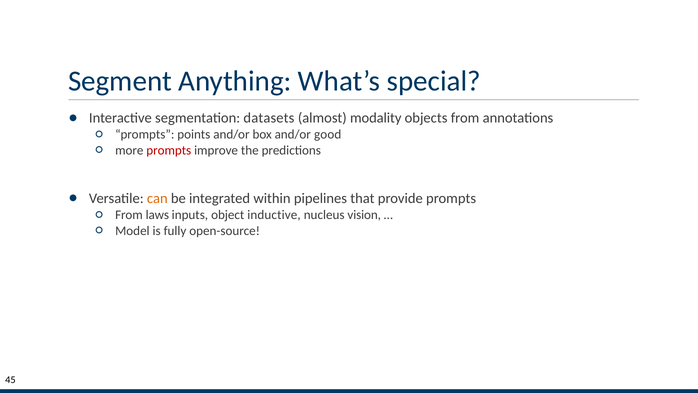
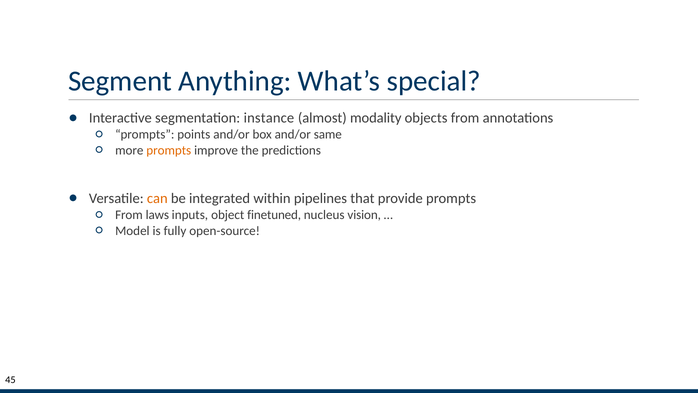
datasets: datasets -> instance
good: good -> same
prompts at (169, 150) colour: red -> orange
inductive: inductive -> finetuned
